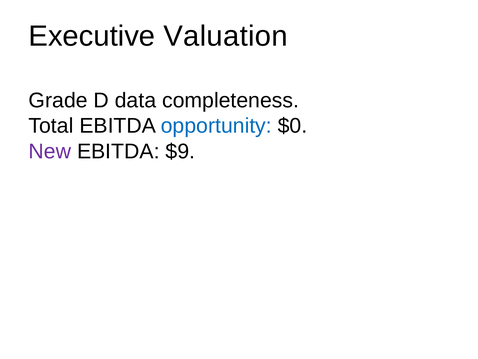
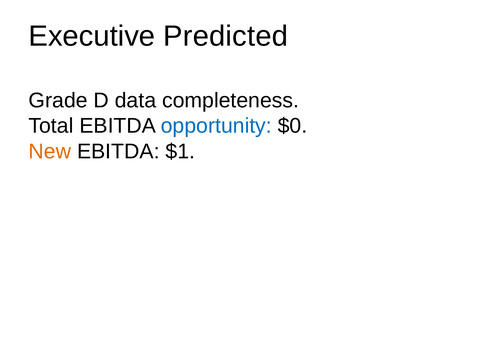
Valuation: Valuation -> Predicted
New colour: purple -> orange
$9: $9 -> $1
